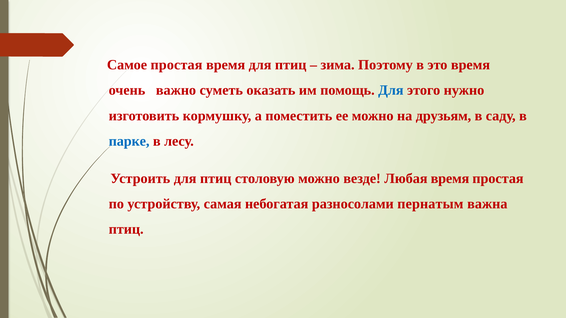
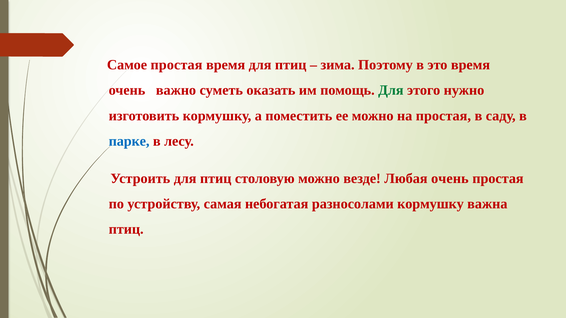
Для at (391, 90) colour: blue -> green
на друзьям: друзьям -> простая
Любая время: время -> очень
разносолами пернатым: пернатым -> кормушку
